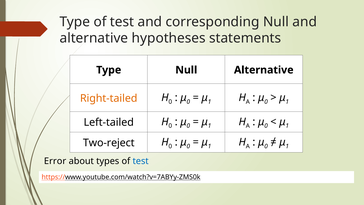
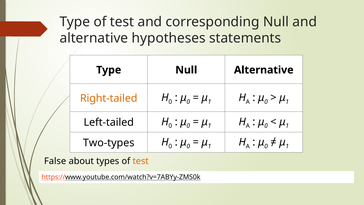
Two-reject: Two-reject -> Two-types
Error: Error -> False
test at (141, 161) colour: blue -> orange
